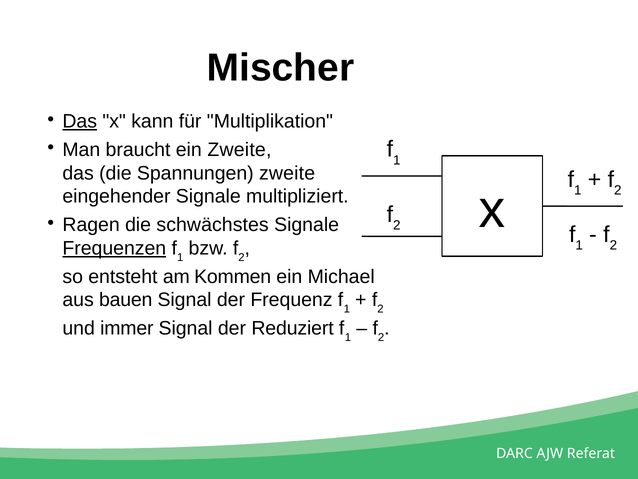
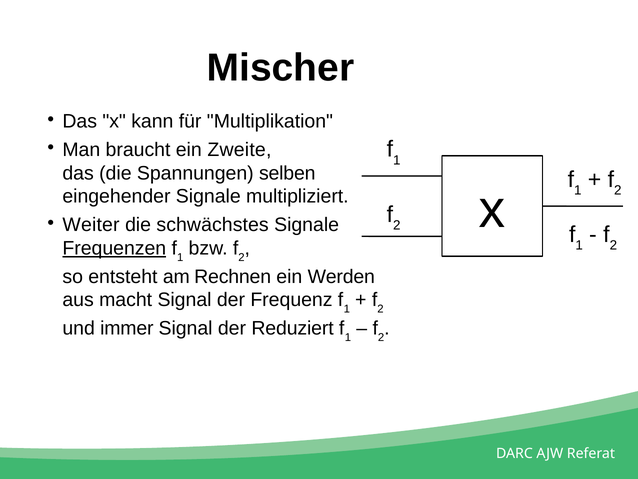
Das at (80, 121) underline: present -> none
Spannungen zweite: zweite -> selben
Ragen: Ragen -> Weiter
Kommen: Kommen -> Rechnen
Michael: Michael -> Werden
bauen: bauen -> macht
